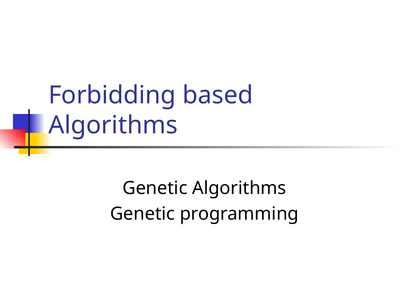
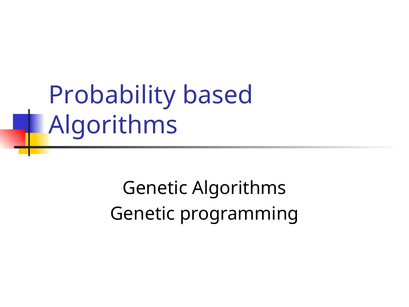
Forbidding: Forbidding -> Probability
